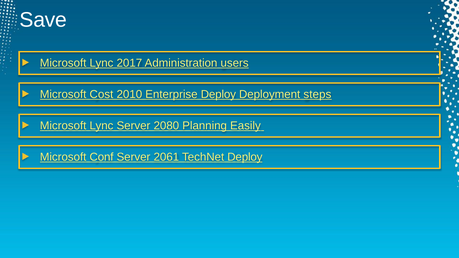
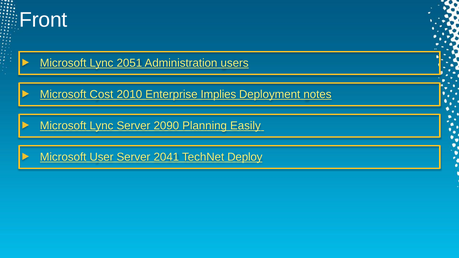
Save: Save -> Front
2017: 2017 -> 2051
Enterprise Deploy: Deploy -> Implies
steps: steps -> notes
2080: 2080 -> 2090
Conf: Conf -> User
2061: 2061 -> 2041
